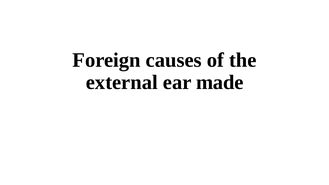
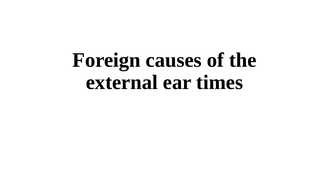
made: made -> times
